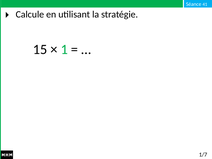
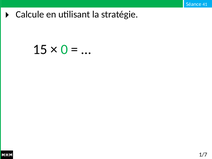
1: 1 -> 0
